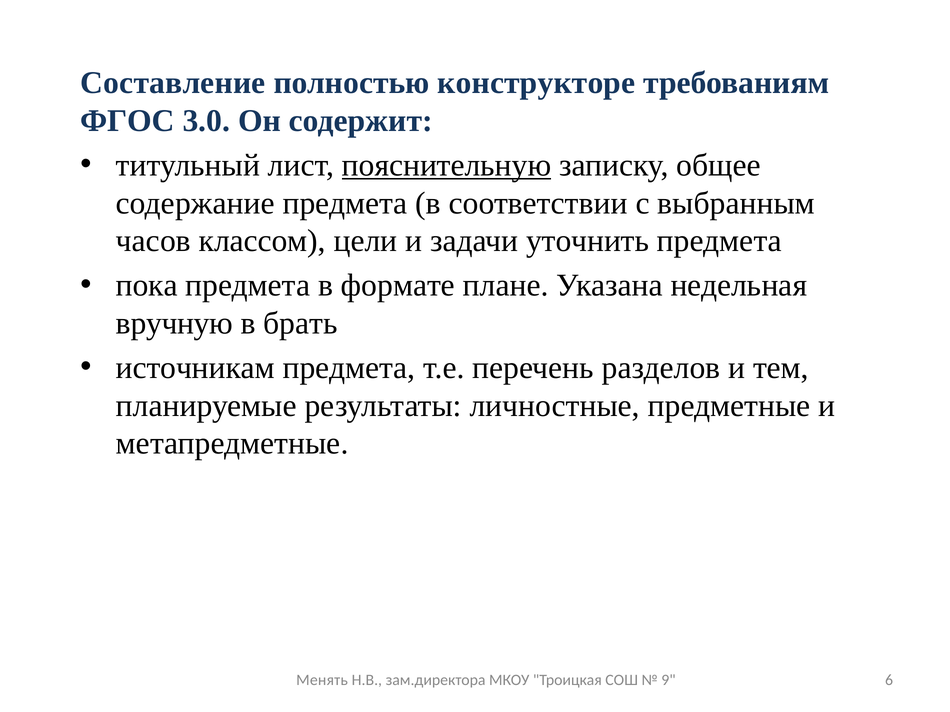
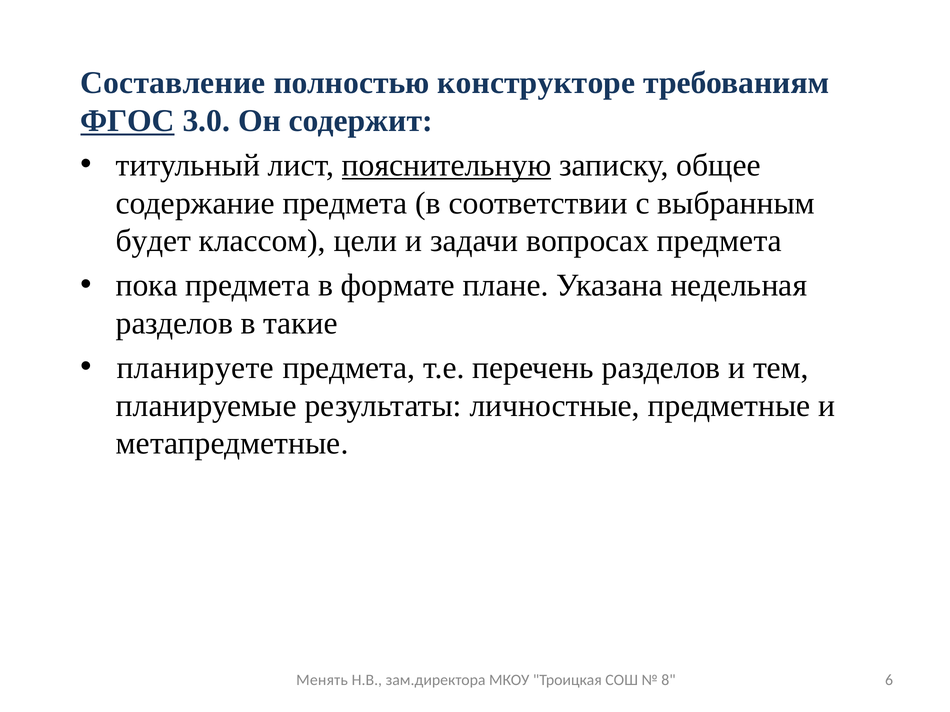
ФГОС underline: none -> present
часов: часов -> будет
уточнить: уточнить -> вопросах
вручную at (174, 324): вручную -> разделов
брать: брать -> такие
источникам: источникам -> планируете
9: 9 -> 8
